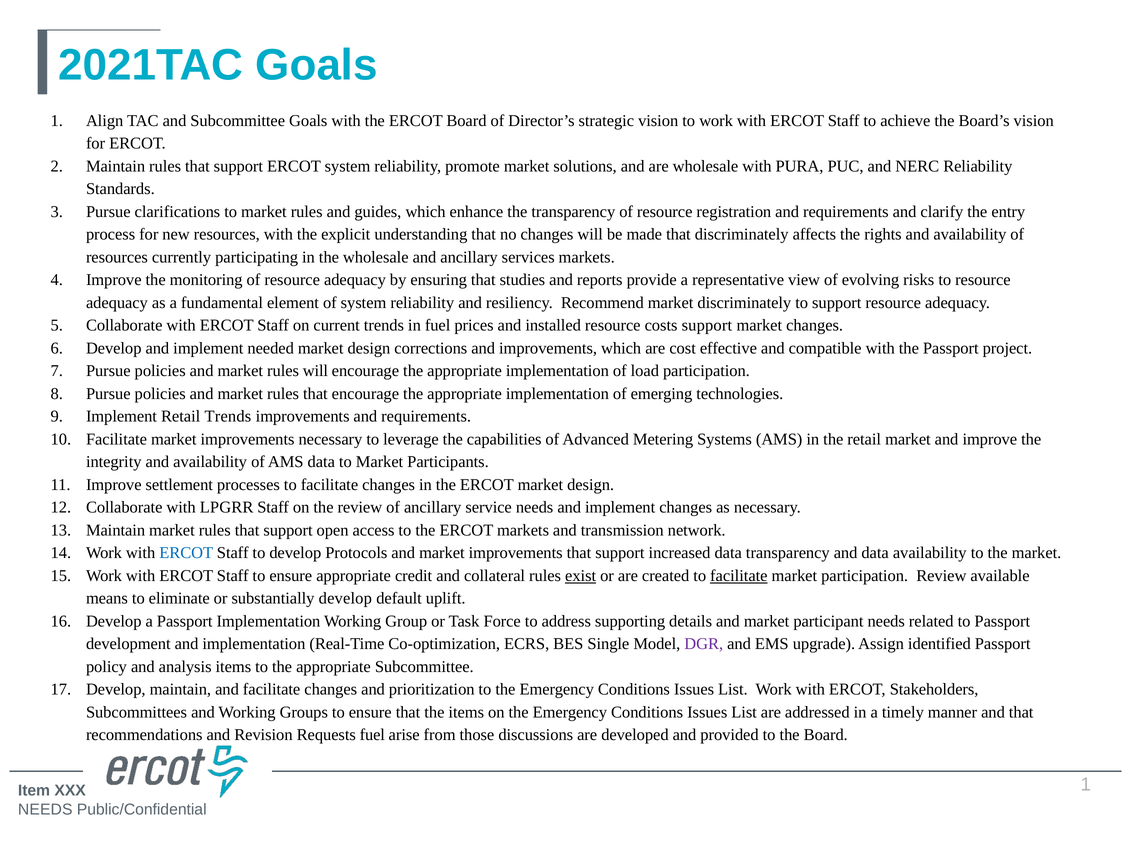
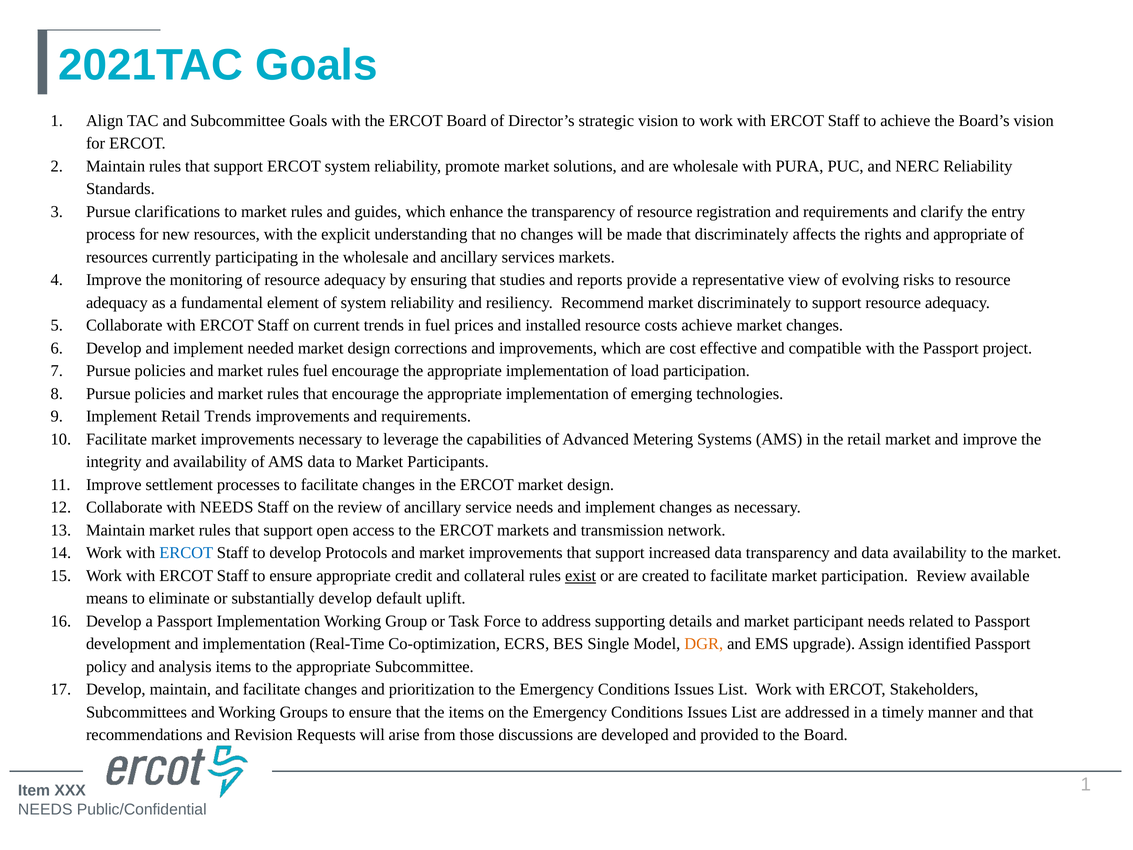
rights and availability: availability -> appropriate
costs support: support -> achieve
rules will: will -> fuel
with LPGRR: LPGRR -> NEEDS
facilitate at (739, 576) underline: present -> none
DGR colour: purple -> orange
Requests fuel: fuel -> will
